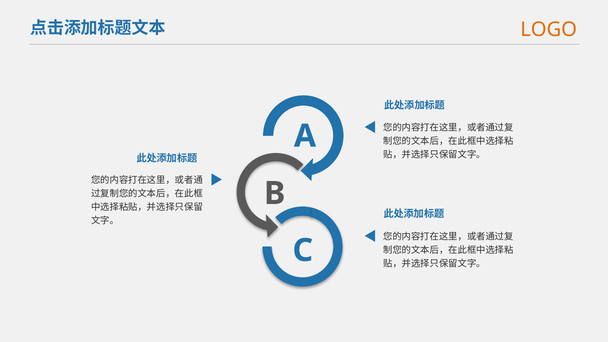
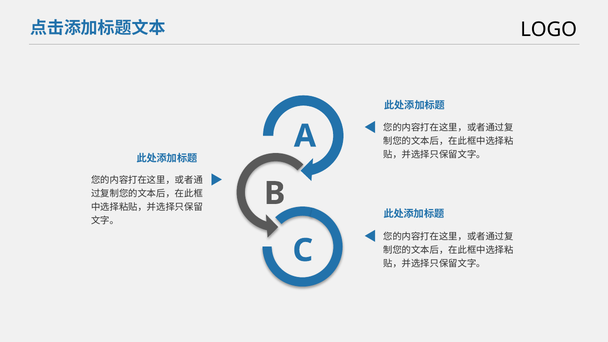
LOGO colour: orange -> black
